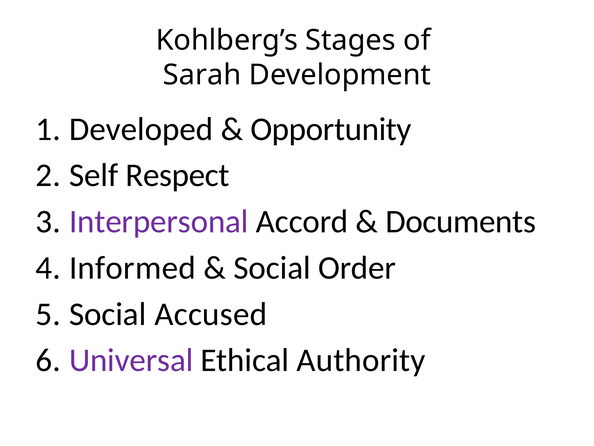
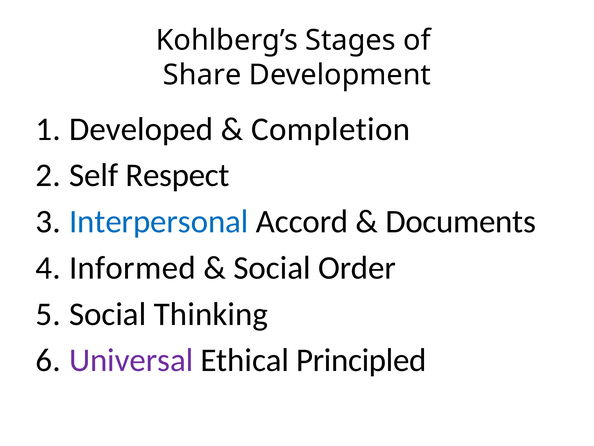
Sarah: Sarah -> Share
Opportunity: Opportunity -> Completion
Interpersonal colour: purple -> blue
Accused: Accused -> Thinking
Authority: Authority -> Principled
